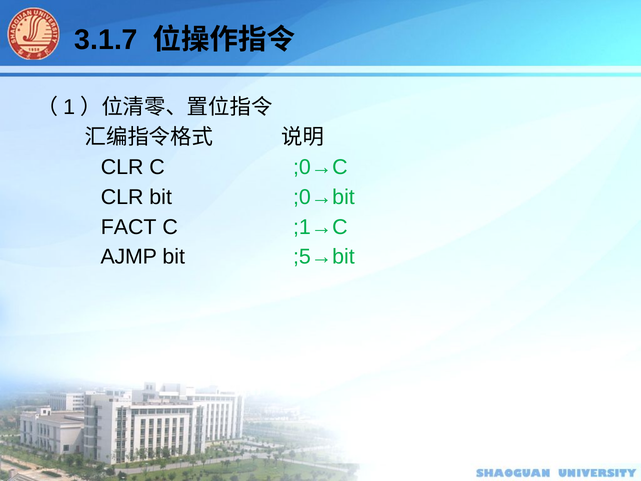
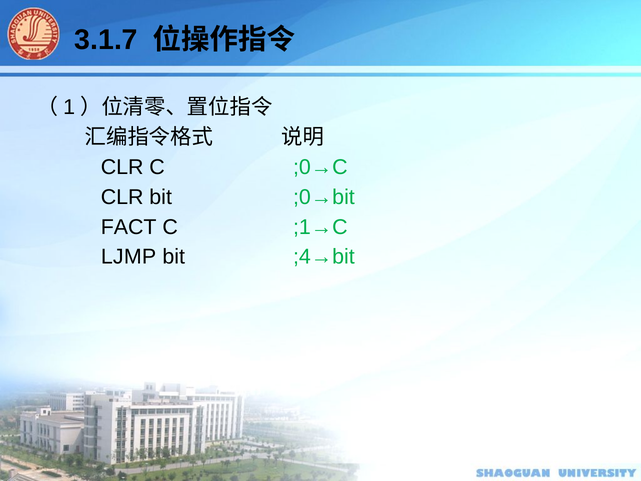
AJMP: AJMP -> LJMP
;5→bit: ;5→bit -> ;4→bit
